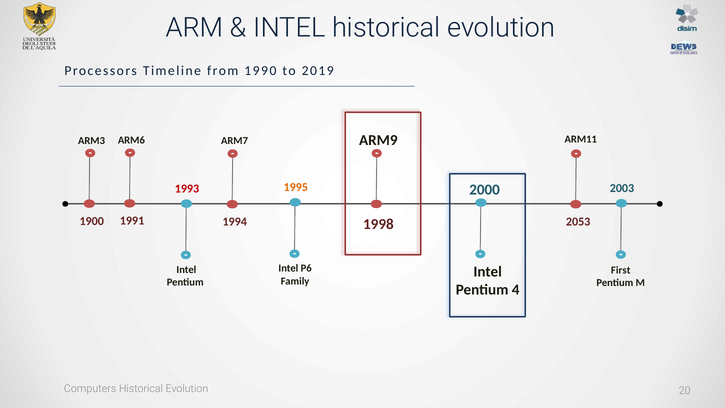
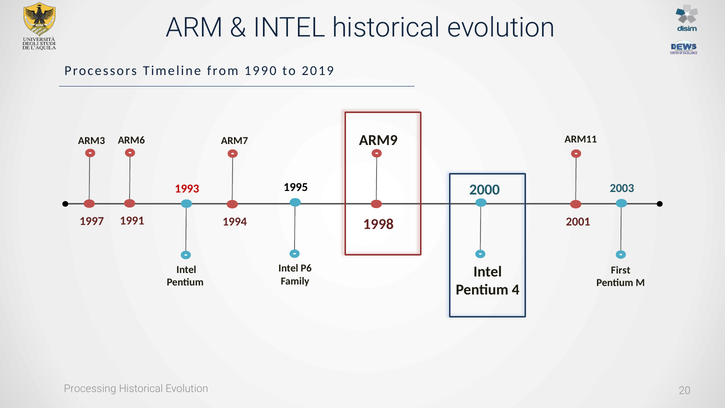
1995 colour: orange -> black
1900: 1900 -> 1997
2053: 2053 -> 2001
Computers: Computers -> Processing
